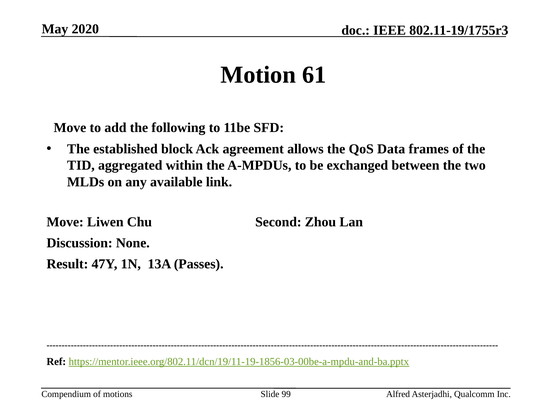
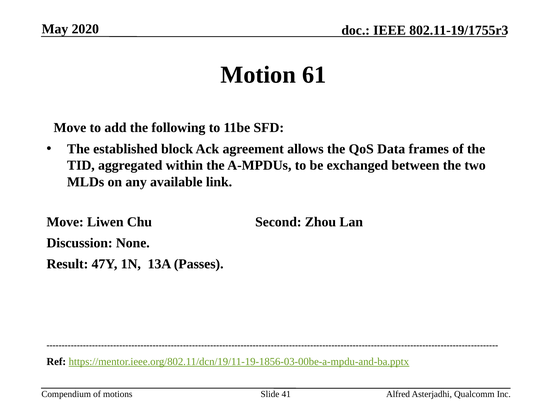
99: 99 -> 41
